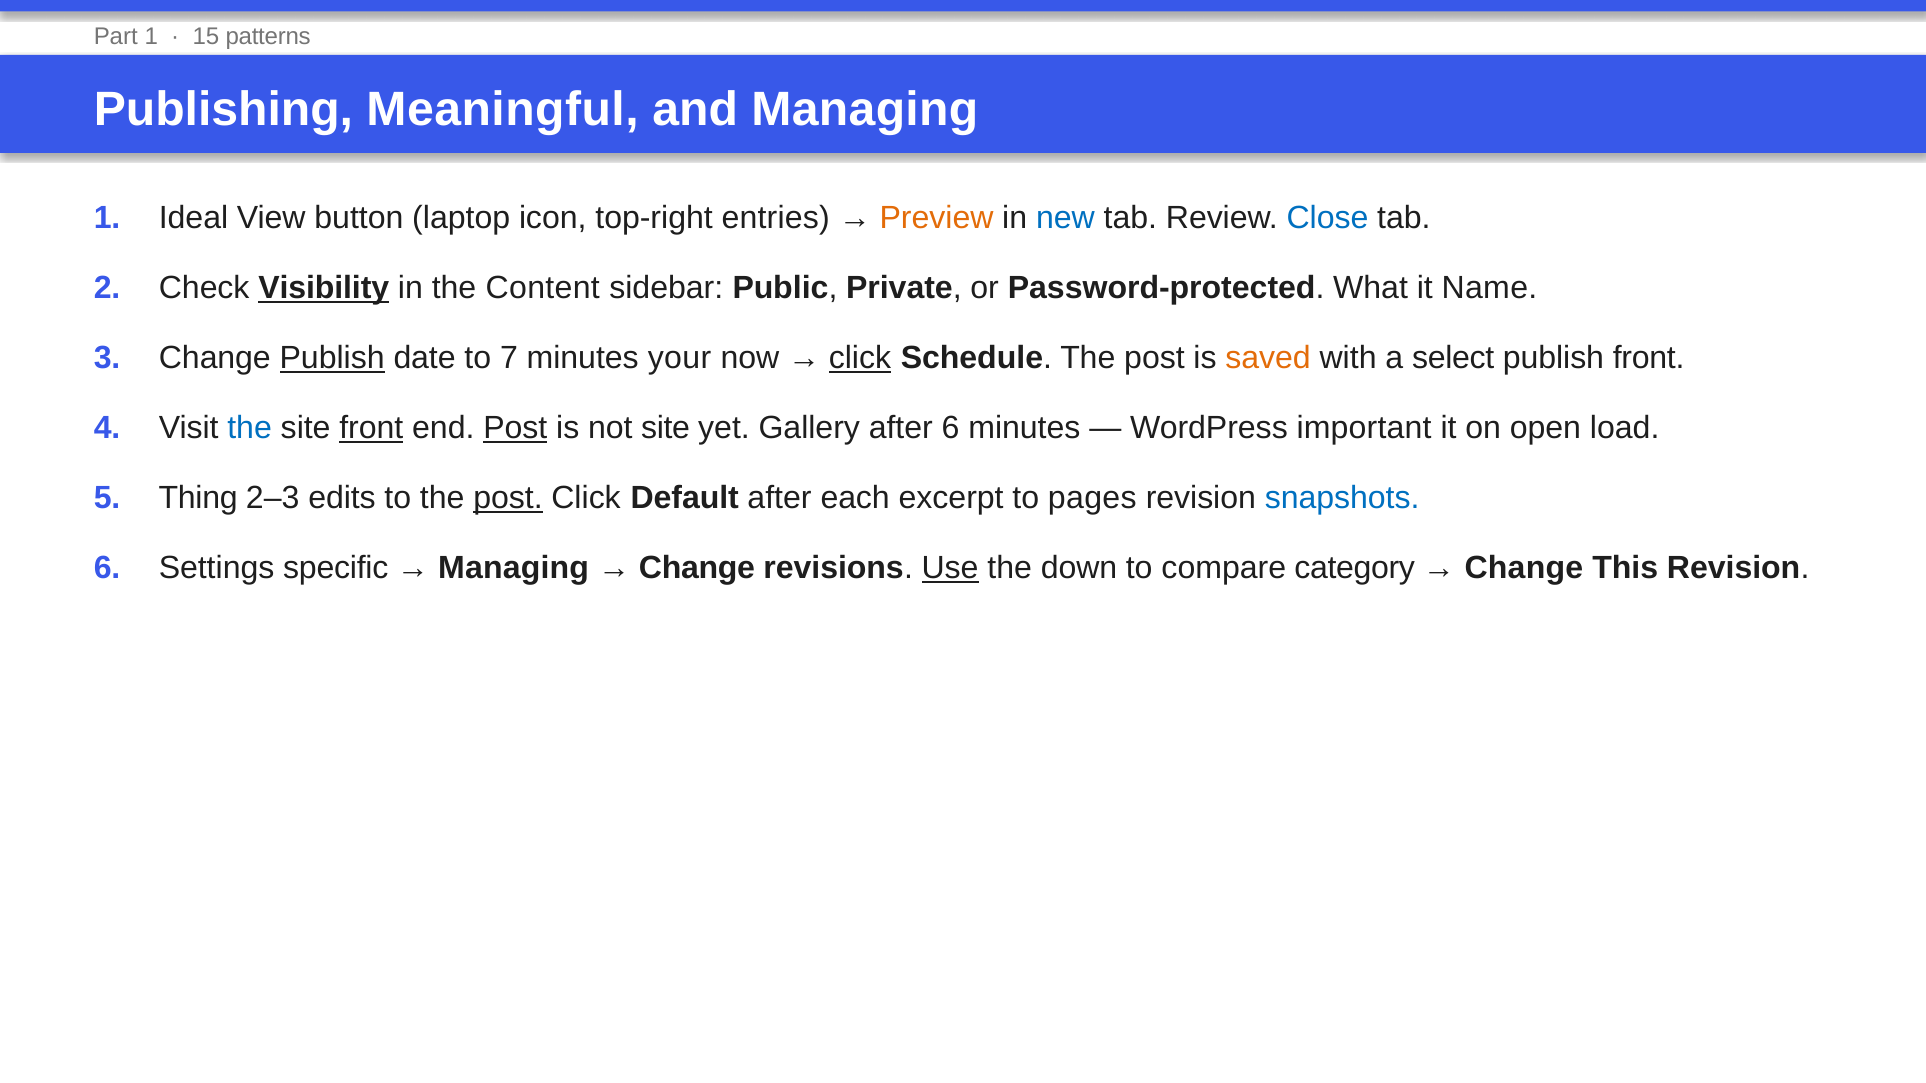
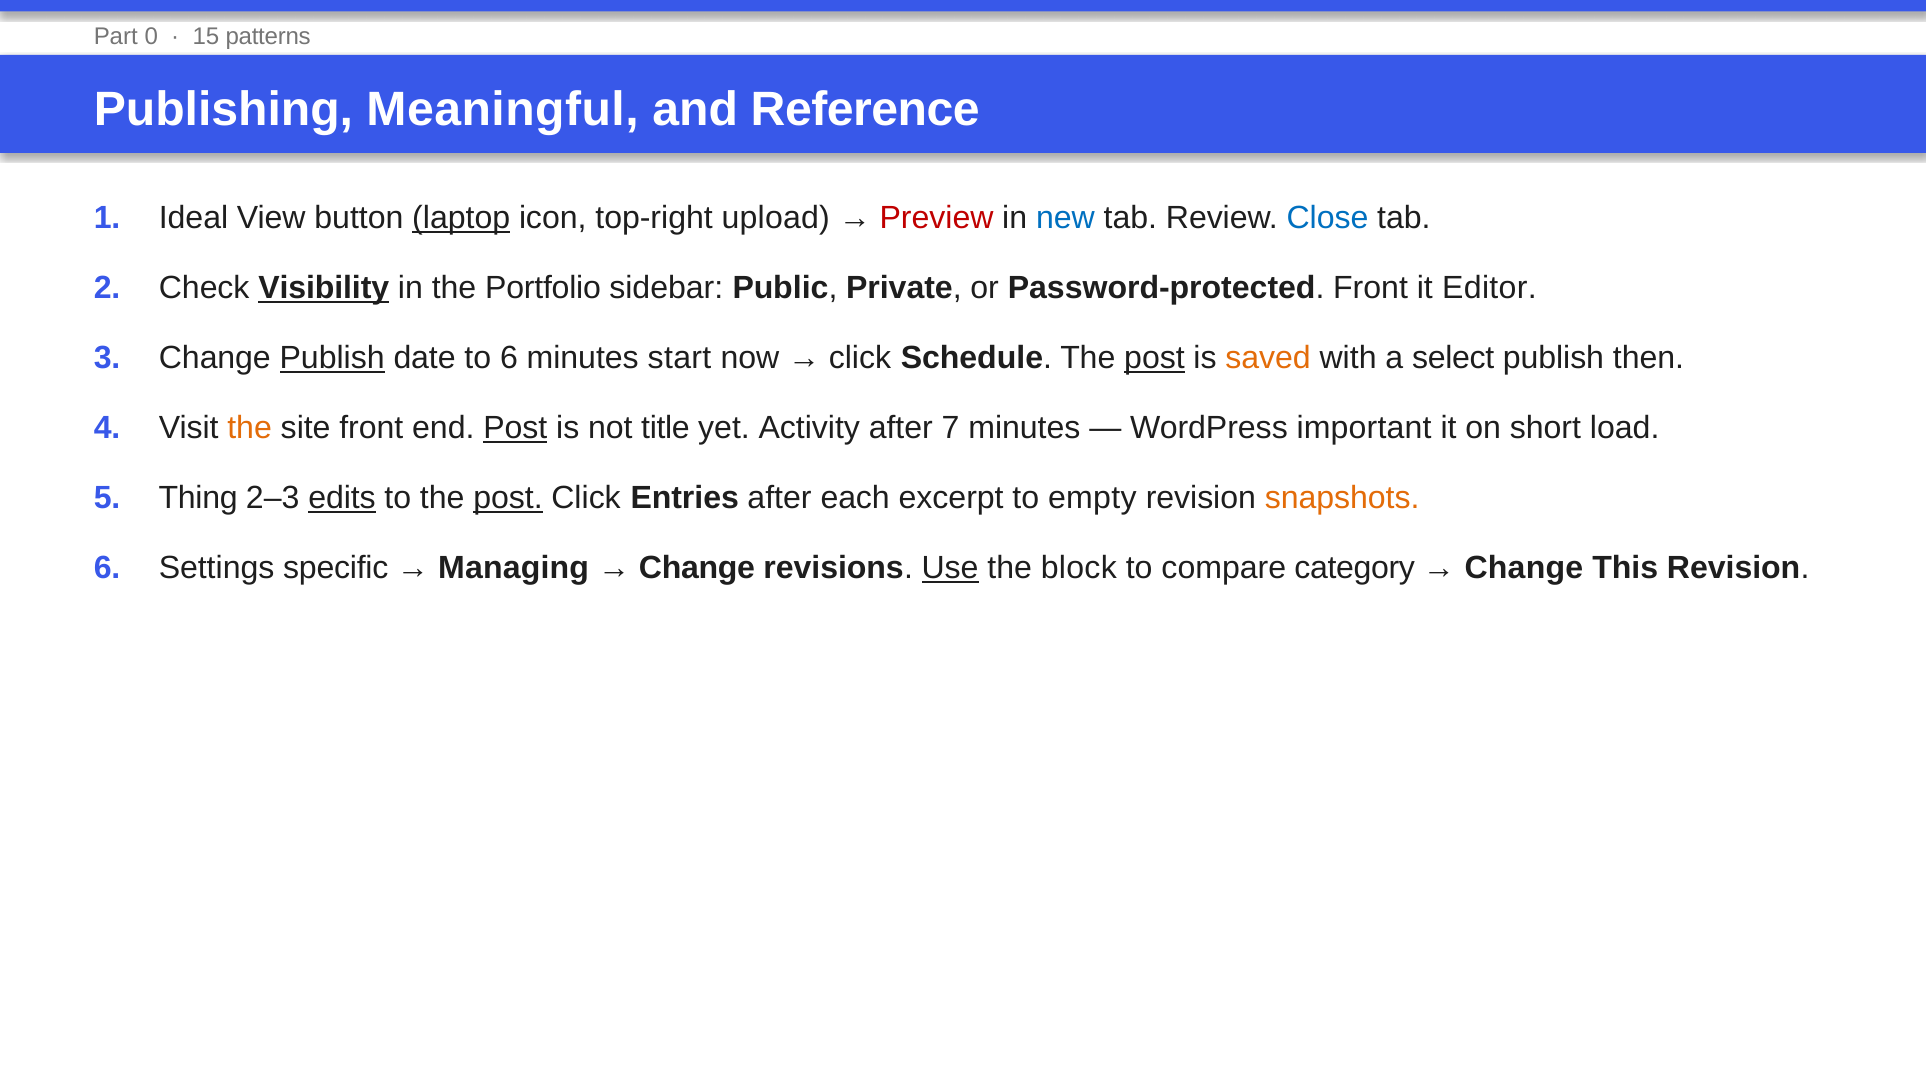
Part 1: 1 -> 0
and Managing: Managing -> Reference
laptop underline: none -> present
entries: entries -> upload
Preview colour: orange -> red
Content: Content -> Portfolio
Password-protected What: What -> Front
Name: Name -> Editor
to 7: 7 -> 6
your: your -> start
click at (860, 358) underline: present -> none
post at (1155, 358) underline: none -> present
publish front: front -> then
the at (250, 428) colour: blue -> orange
front at (371, 428) underline: present -> none
not site: site -> title
Gallery: Gallery -> Activity
after 6: 6 -> 7
open: open -> short
edits underline: none -> present
Default: Default -> Entries
pages: pages -> empty
snapshots colour: blue -> orange
down: down -> block
